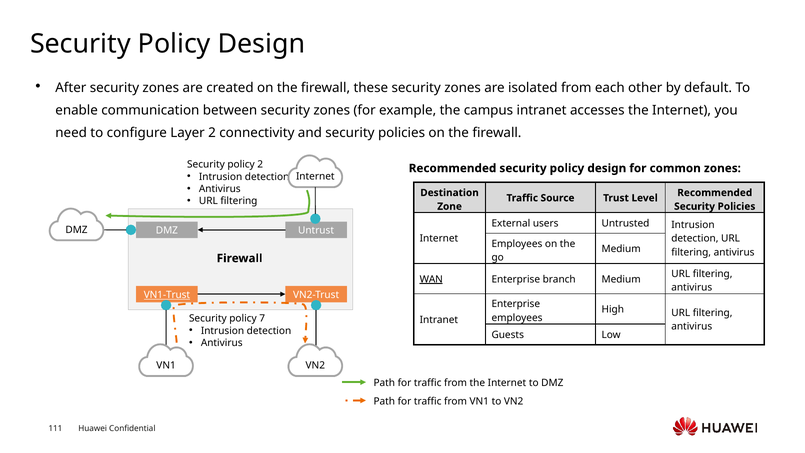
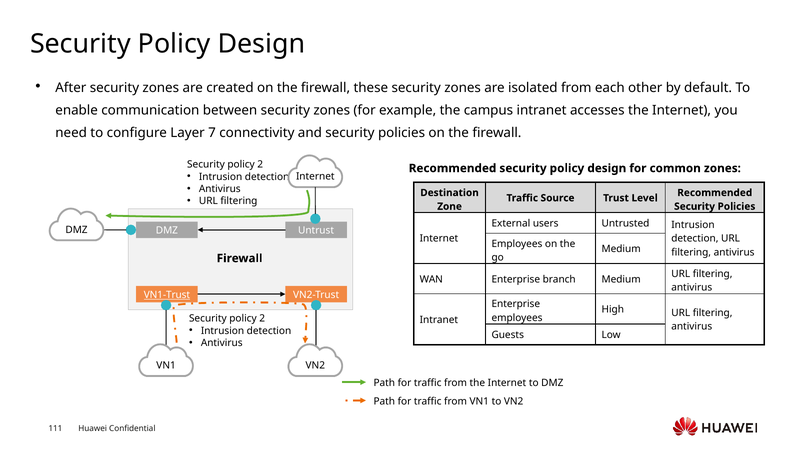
Layer 2: 2 -> 7
WAN underline: present -> none
7 at (262, 318): 7 -> 2
